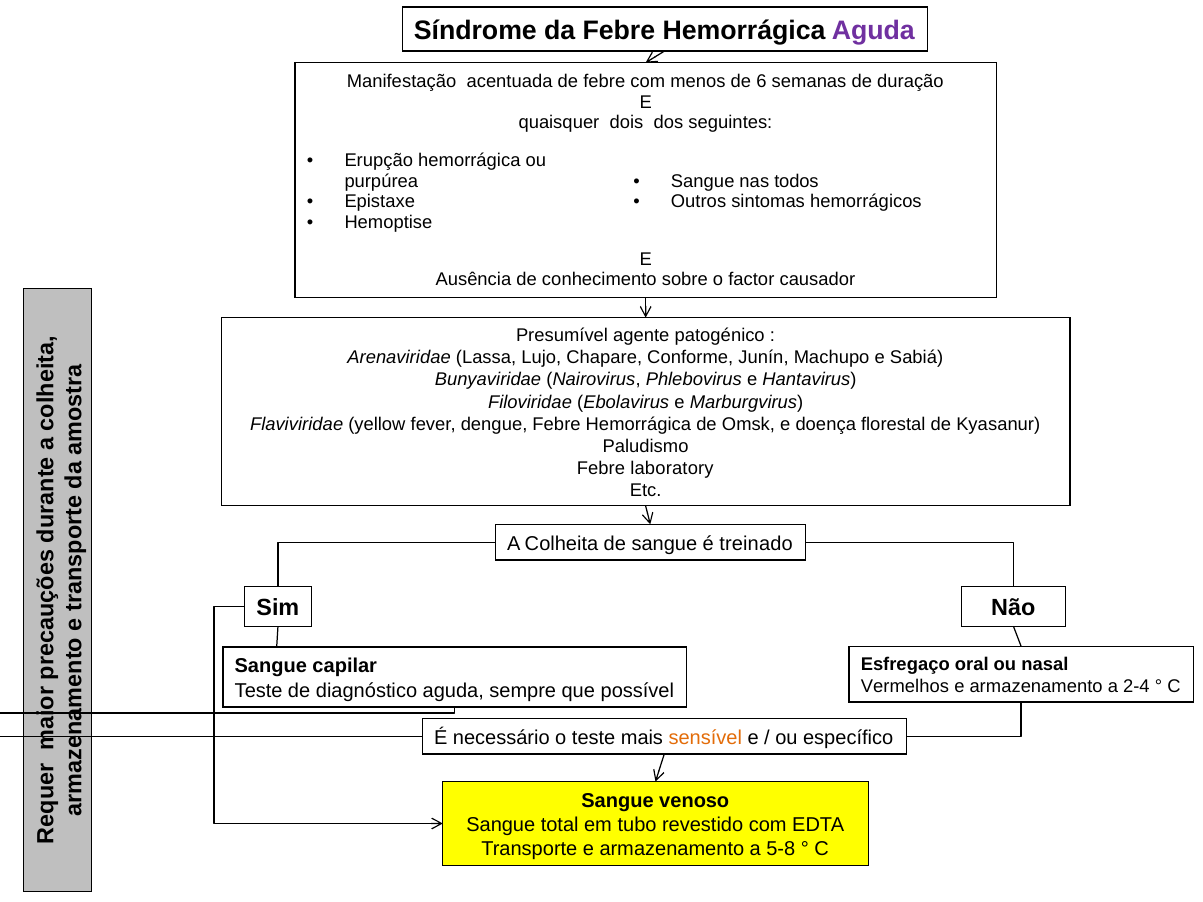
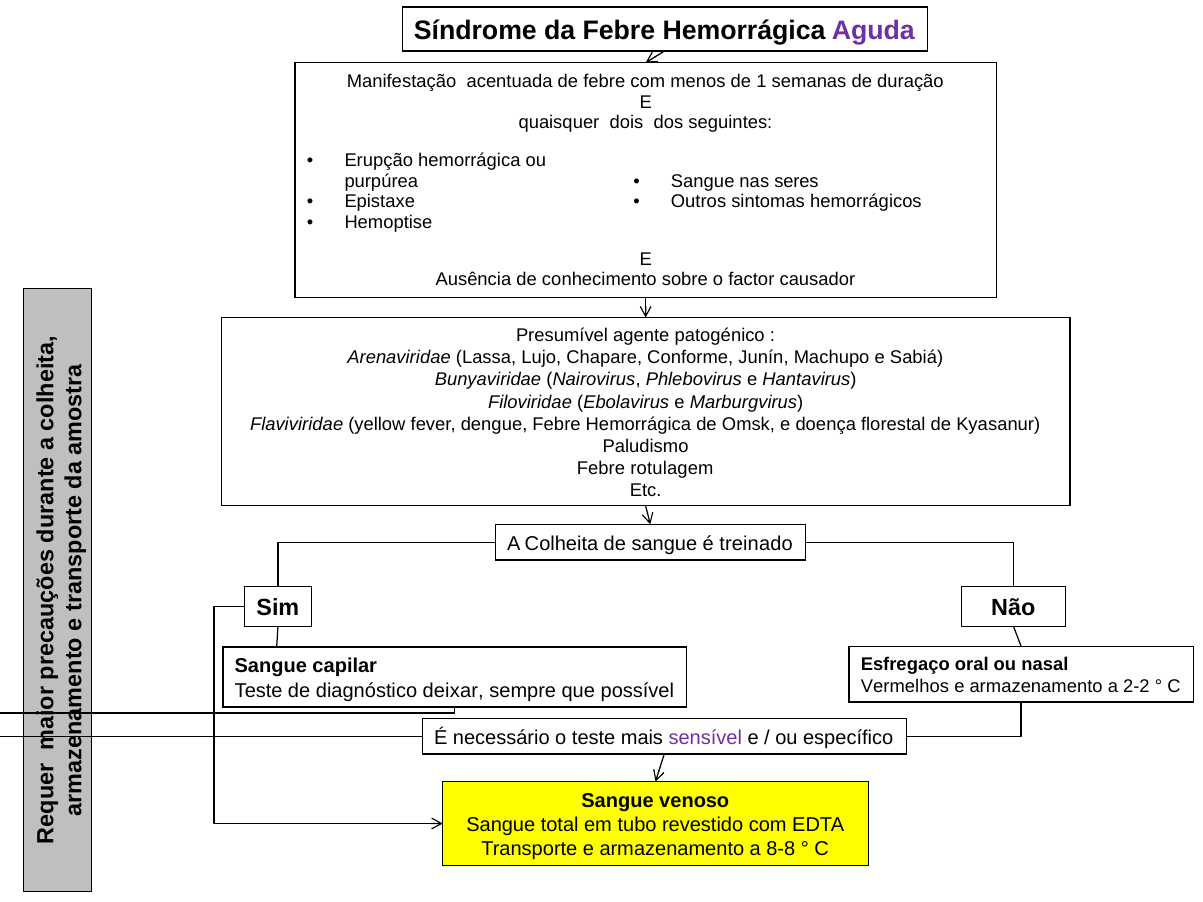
6: 6 -> 1
todos: todos -> seres
laboratory: laboratory -> rotulagem
2-4: 2-4 -> 2-2
diagnóstico aguda: aguda -> deixar
sensível colour: orange -> purple
5-8: 5-8 -> 8-8
